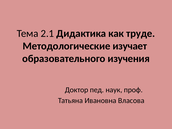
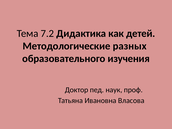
2.1: 2.1 -> 7.2
труде: труде -> детей
изучает: изучает -> разных
